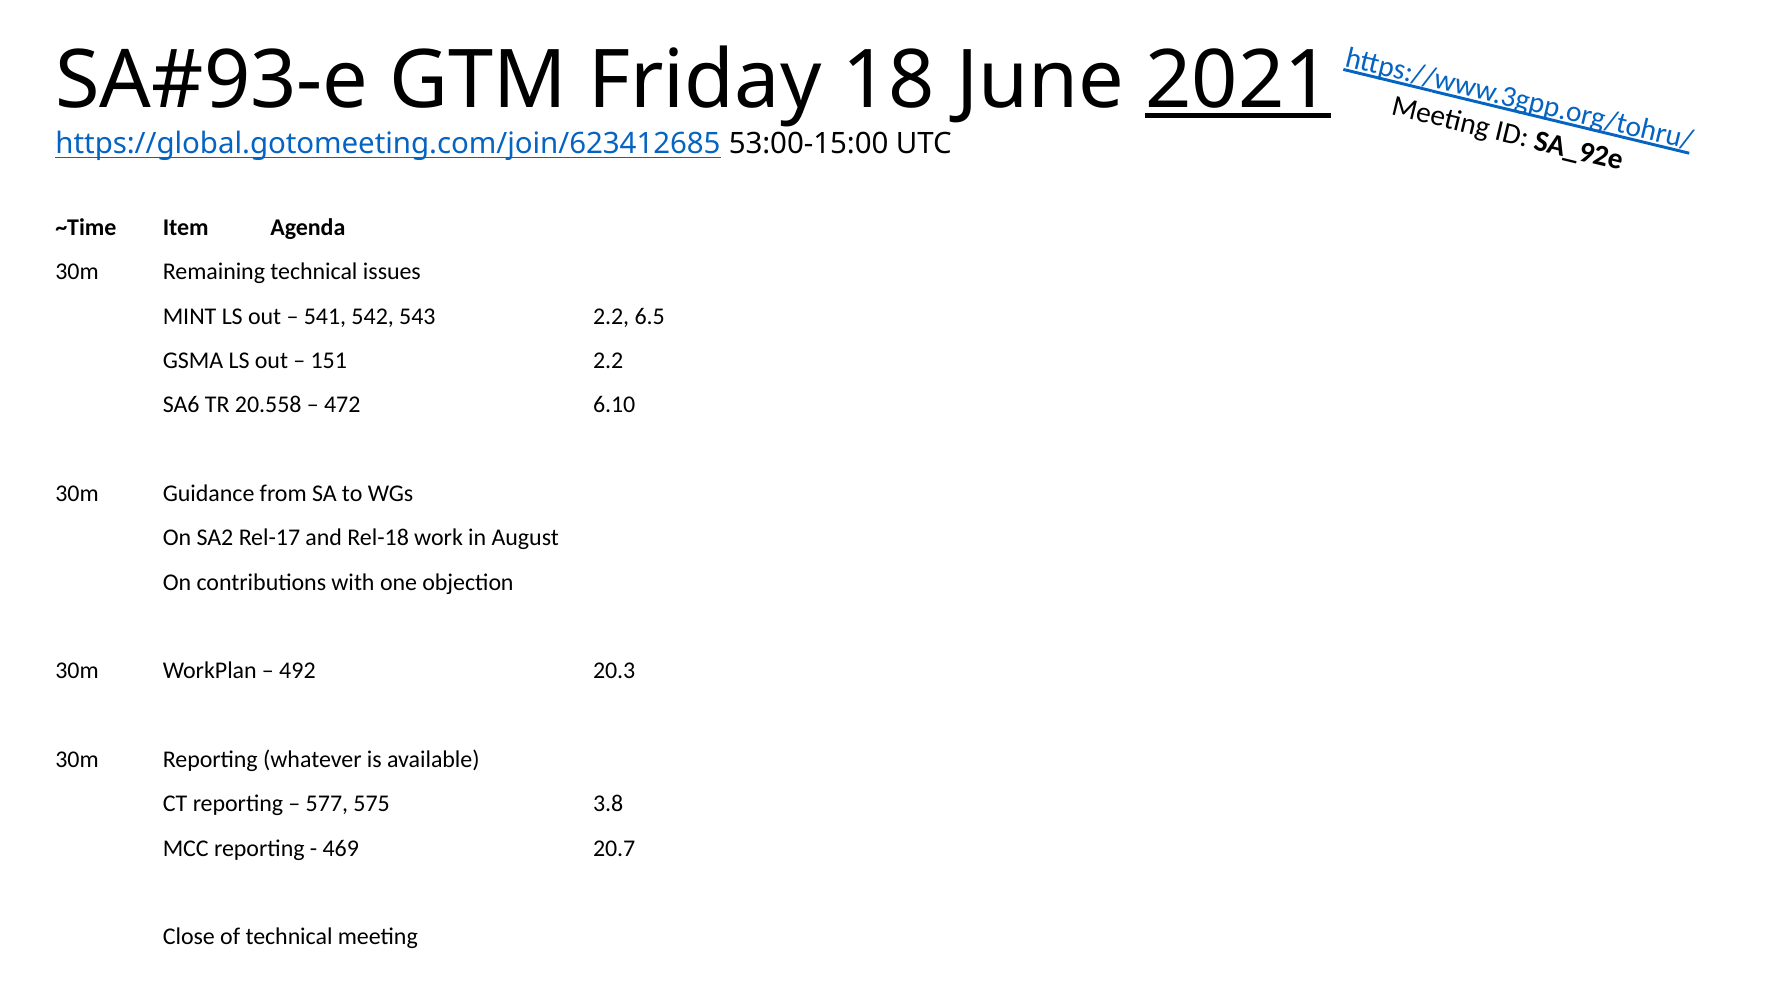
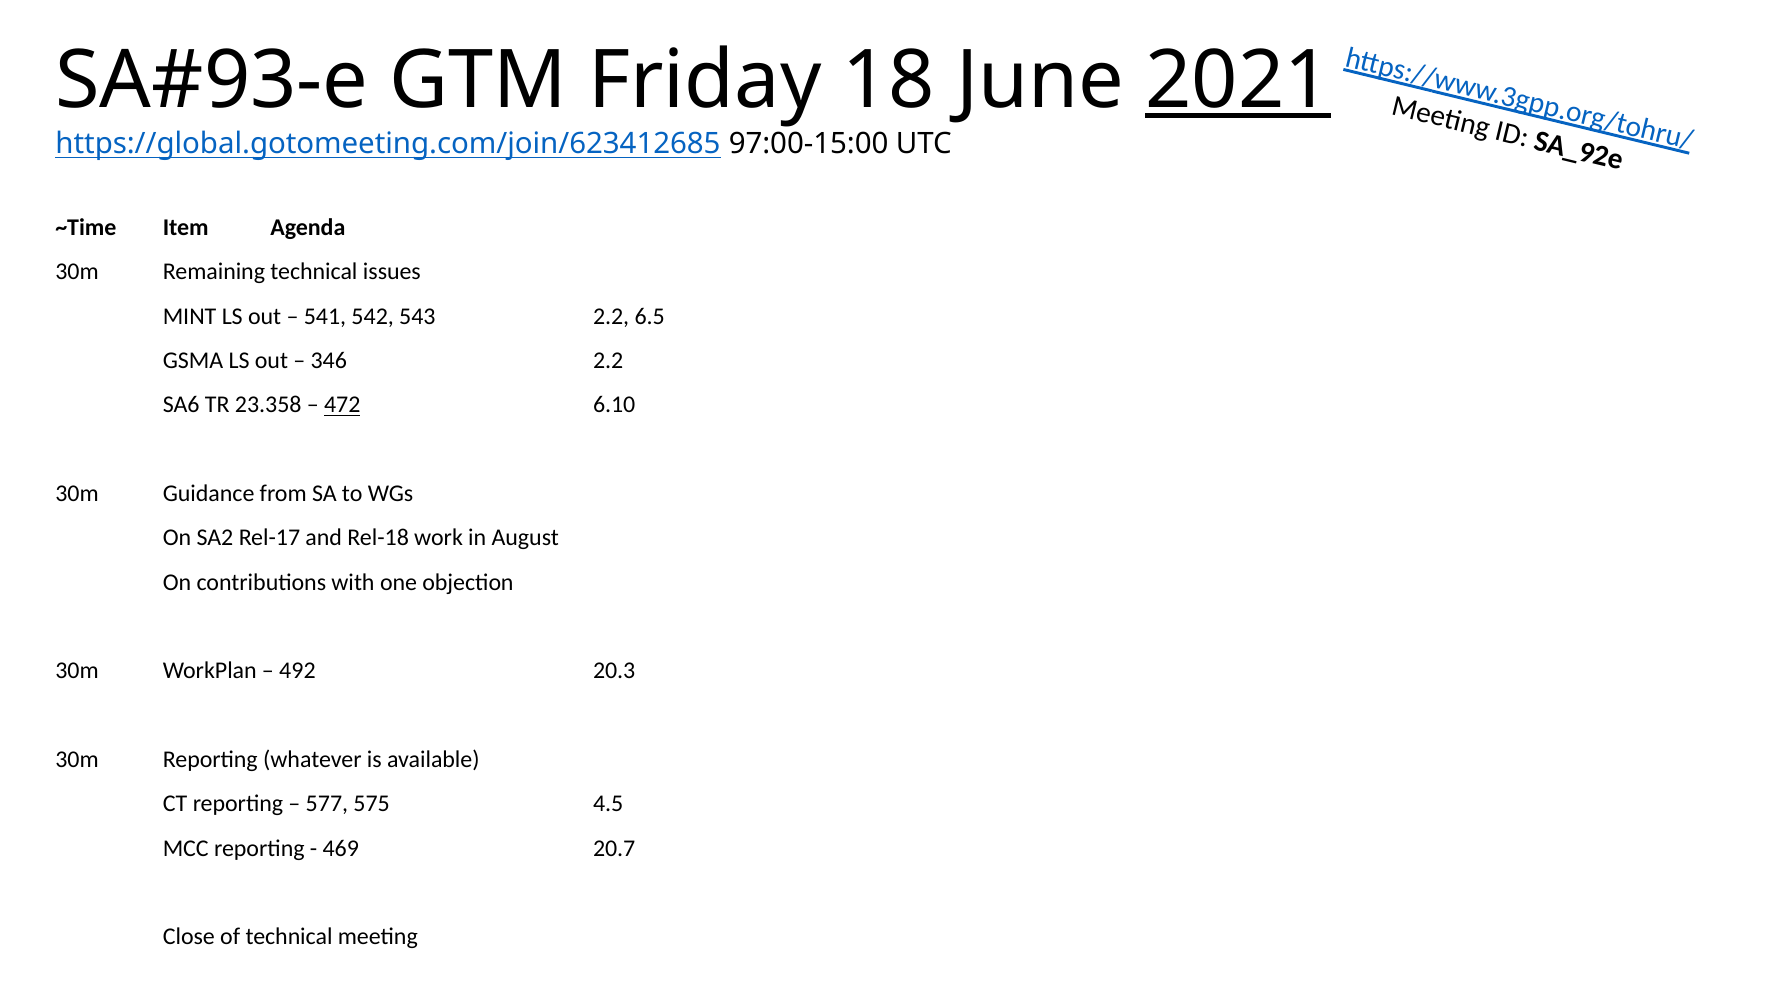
53:00-15:00: 53:00-15:00 -> 97:00-15:00
151: 151 -> 346
20.558: 20.558 -> 23.358
472 underline: none -> present
3.8: 3.8 -> 4.5
